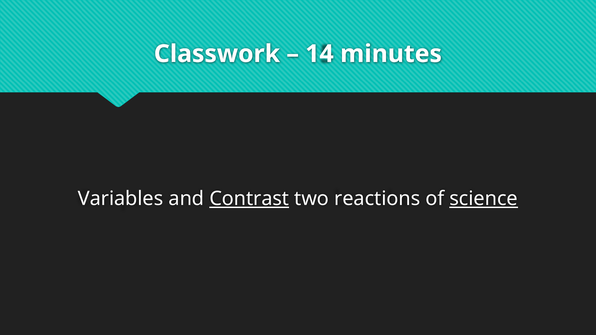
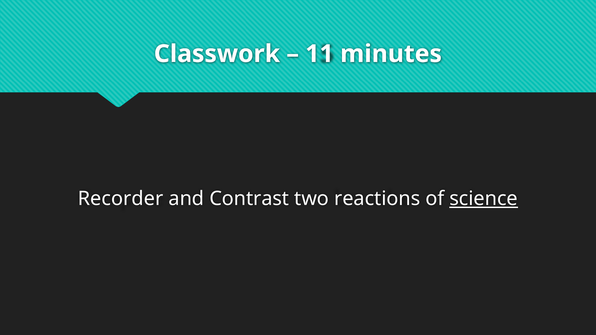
14: 14 -> 11
Variables: Variables -> Recorder
Contrast underline: present -> none
